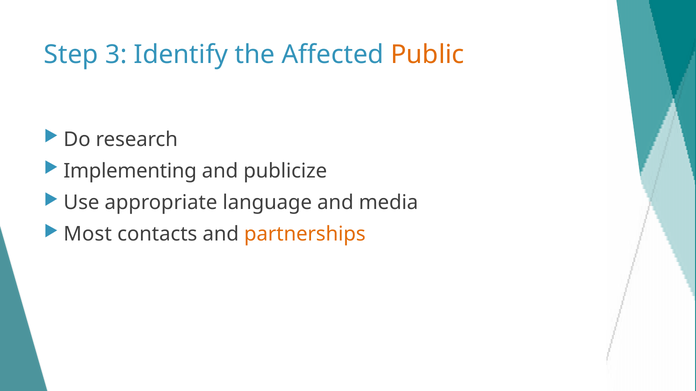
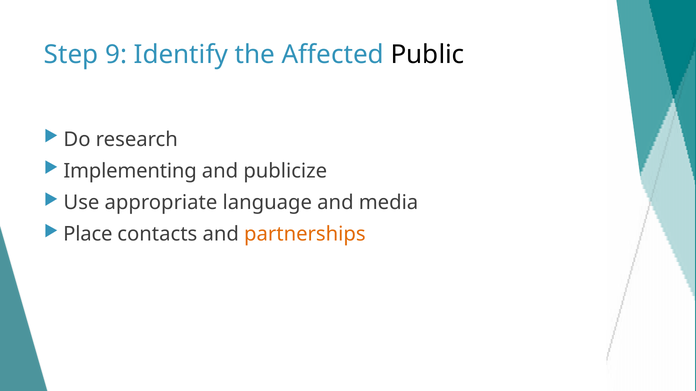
3: 3 -> 9
Public colour: orange -> black
Most: Most -> Place
